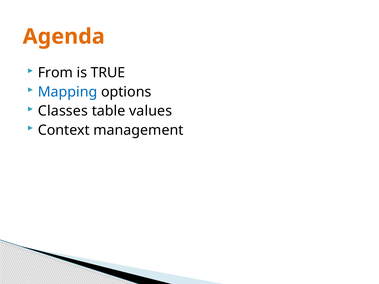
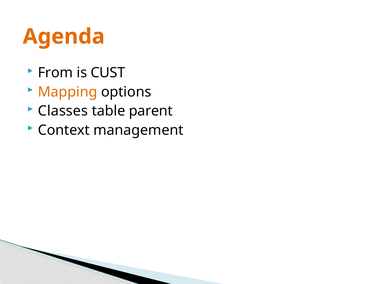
TRUE: TRUE -> CUST
Mapping colour: blue -> orange
values: values -> parent
